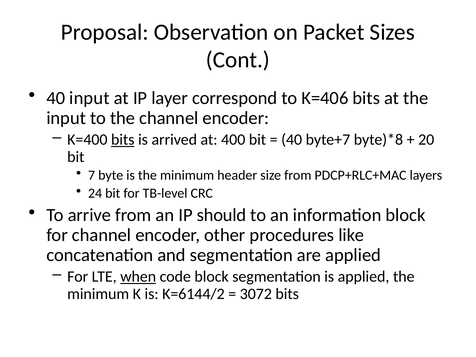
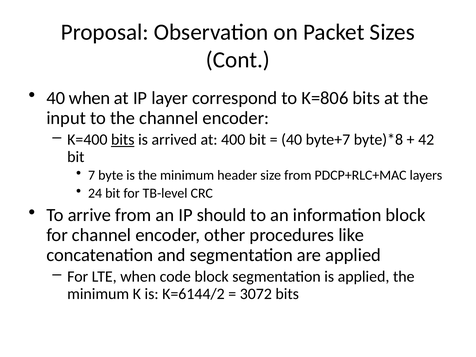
40 input: input -> when
K=406: K=406 -> K=806
20: 20 -> 42
when at (138, 277) underline: present -> none
